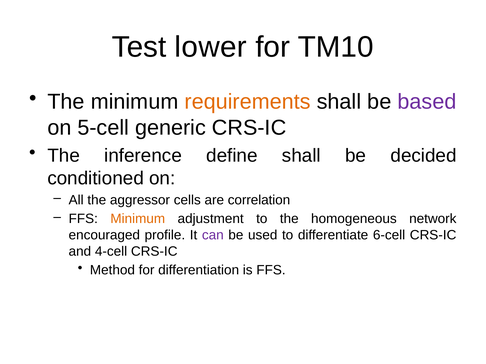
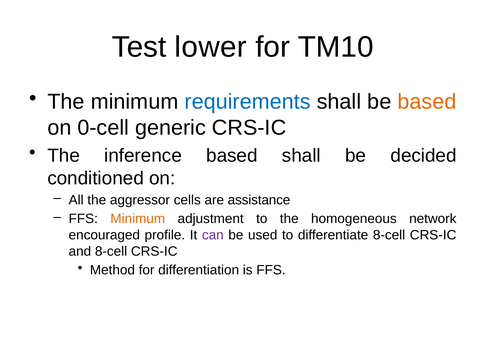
requirements colour: orange -> blue
based at (427, 102) colour: purple -> orange
5-cell: 5-cell -> 0-cell
inference define: define -> based
correlation: correlation -> assistance
differentiate 6-cell: 6-cell -> 8-cell
and 4-cell: 4-cell -> 8-cell
